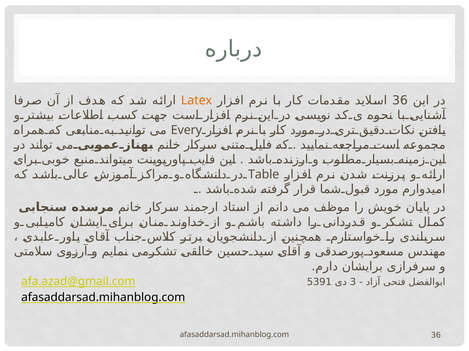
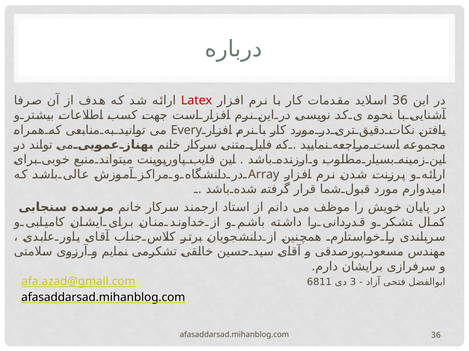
Latex colour: orange -> red
Table: Table -> Array
5391: 5391 -> 6811
